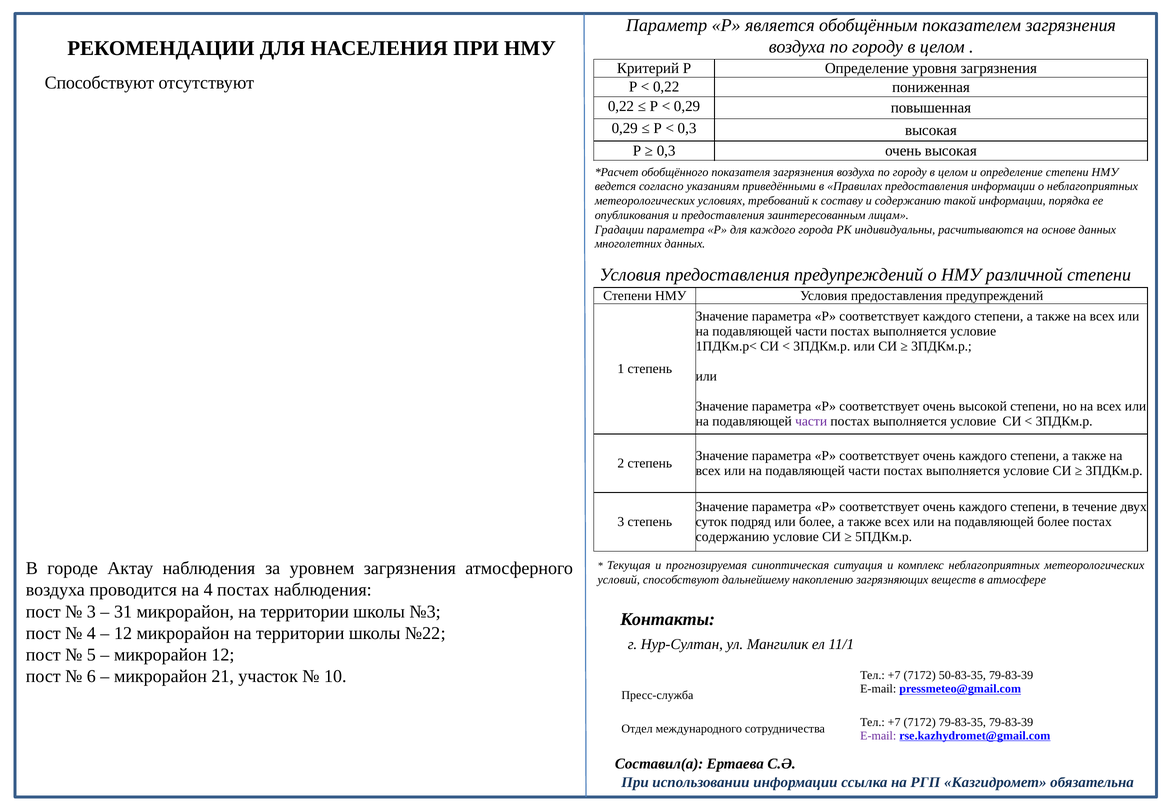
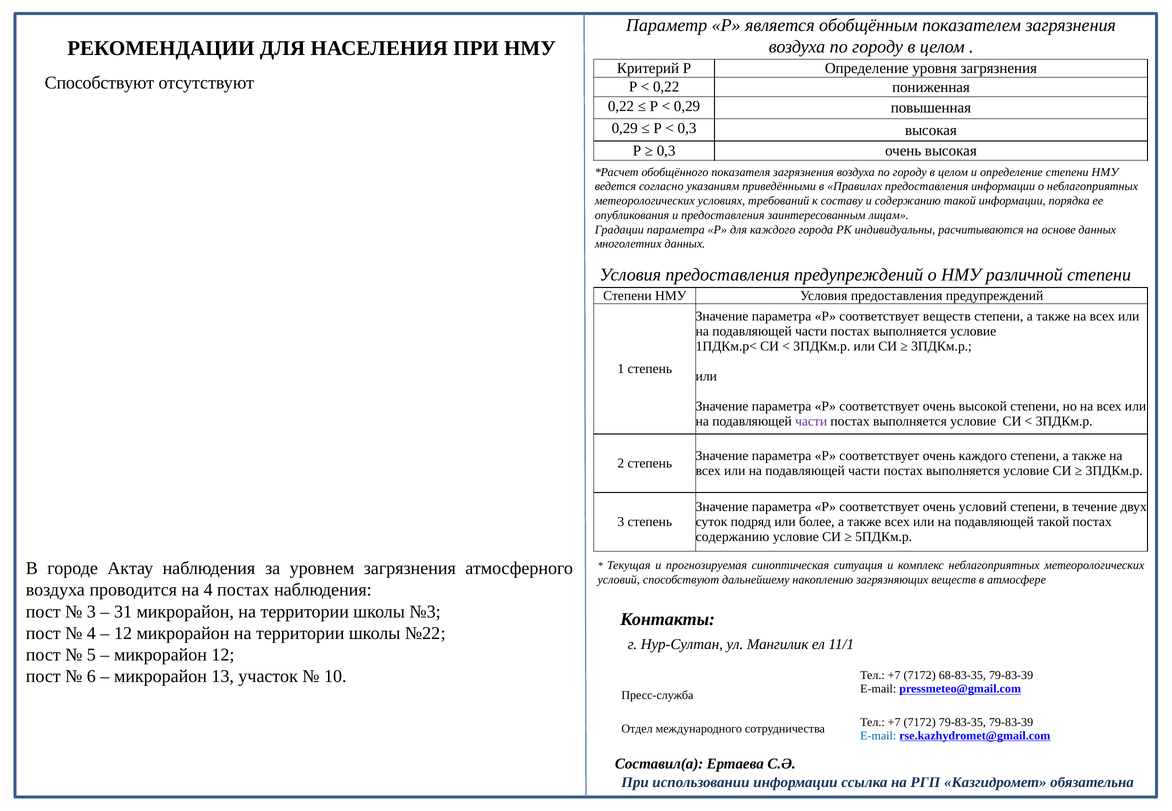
соответствует каждого: каждого -> веществ
каждого at (983, 507): каждого -> условий
подавляющей более: более -> такой
21: 21 -> 13
50-83-35: 50-83-35 -> 68-83-35
E-mail at (878, 736) colour: purple -> blue
